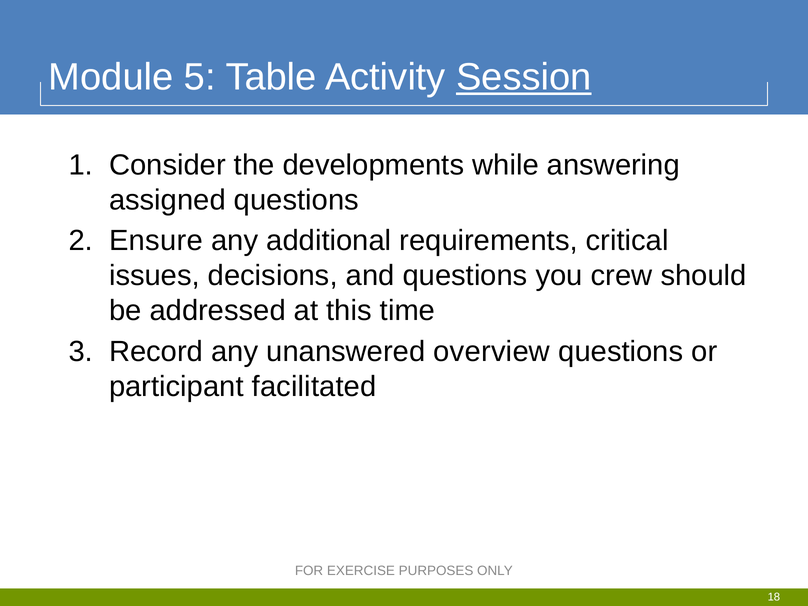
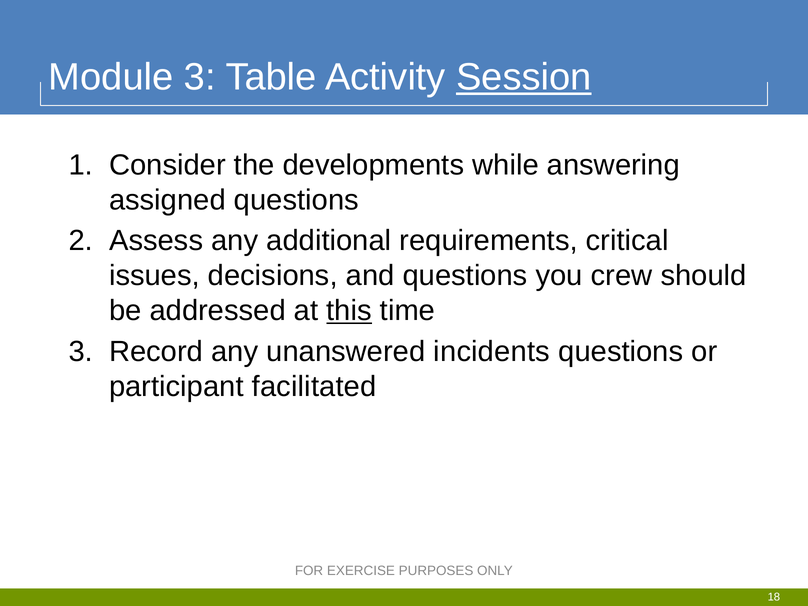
Module 5: 5 -> 3
Ensure: Ensure -> Assess
this underline: none -> present
overview: overview -> incidents
